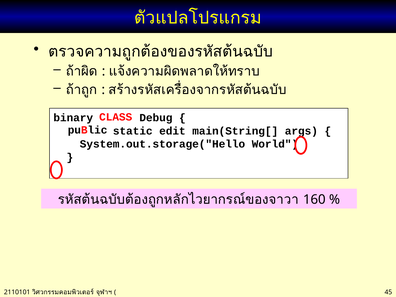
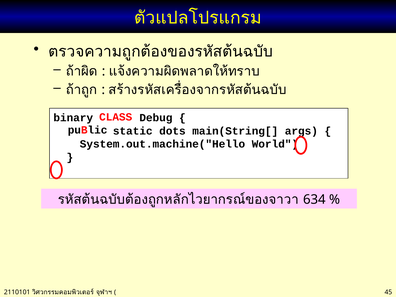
edit: edit -> dots
System.out.storage("Hello: System.out.storage("Hello -> System.out.machine("Hello
160: 160 -> 634
